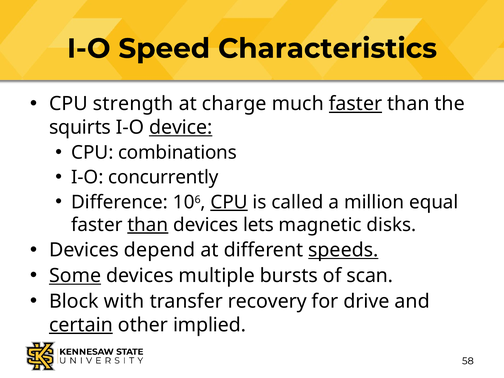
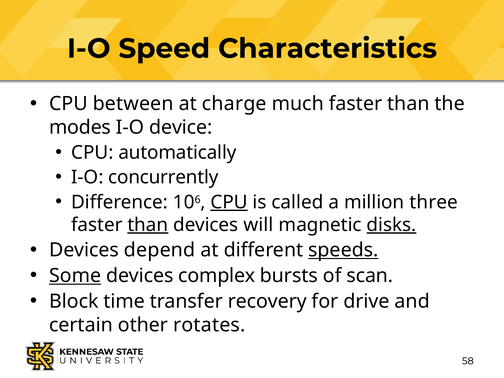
strength: strength -> between
faster at (356, 104) underline: present -> none
squirts: squirts -> modes
device underline: present -> none
combinations: combinations -> automatically
equal: equal -> three
lets: lets -> will
disks underline: none -> present
multiple: multiple -> complex
with: with -> time
certain underline: present -> none
implied: implied -> rotates
